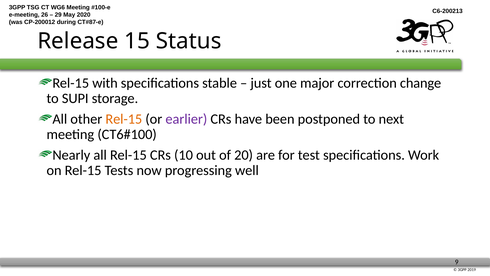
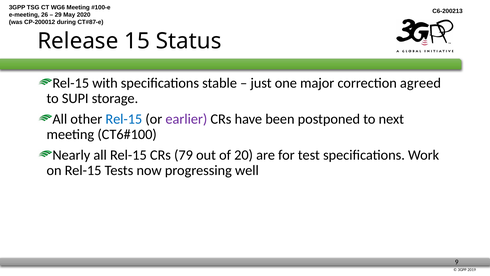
change: change -> agreed
Rel-15 at (124, 119) colour: orange -> blue
10: 10 -> 79
